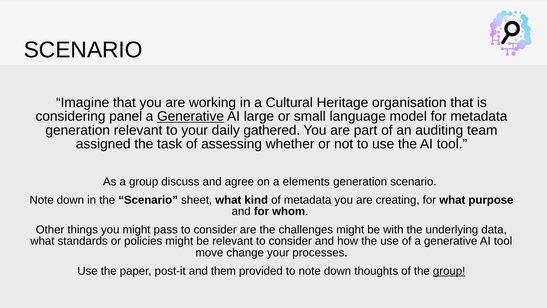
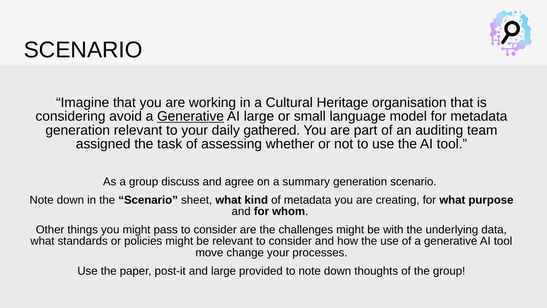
panel: panel -> avoid
elements: elements -> summary
and them: them -> large
group at (449, 271) underline: present -> none
